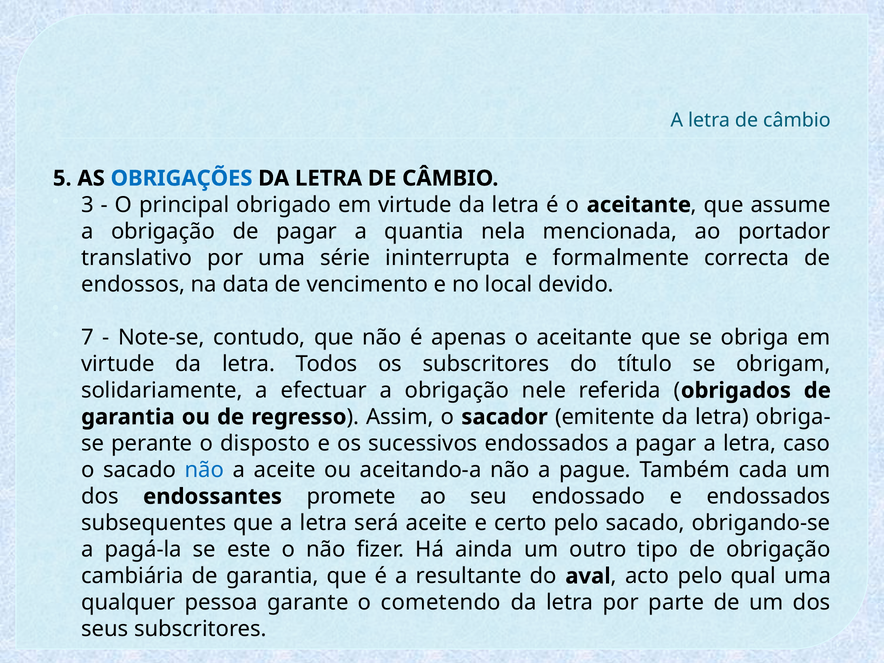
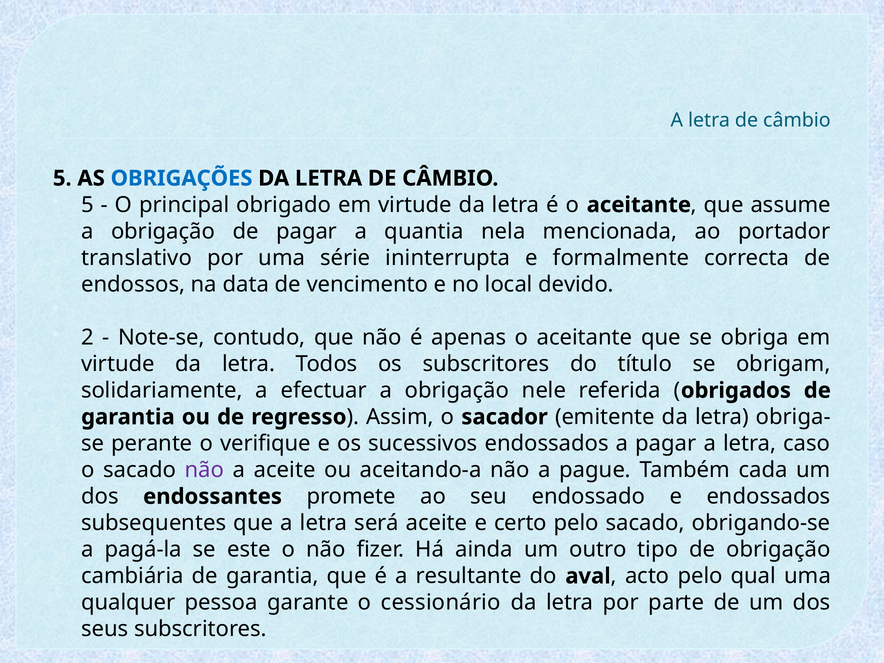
3 at (87, 205): 3 -> 5
7: 7 -> 2
disposto: disposto -> verifique
não at (204, 470) colour: blue -> purple
cometendo: cometendo -> cessionário
